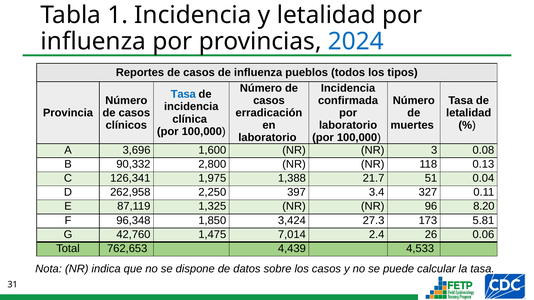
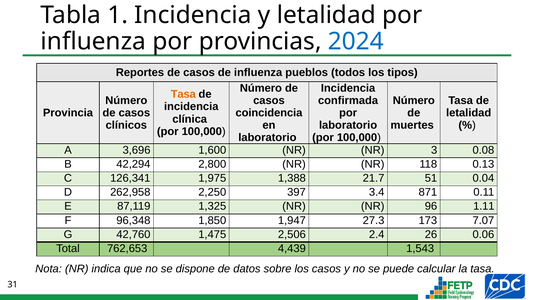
Tasa at (183, 94) colour: blue -> orange
erradicación: erradicación -> coincidencia
90,332: 90,332 -> 42,294
327: 327 -> 871
8.20: 8.20 -> 1.11
3,424: 3,424 -> 1,947
5.81: 5.81 -> 7.07
7,014: 7,014 -> 2,506
4,533: 4,533 -> 1,543
